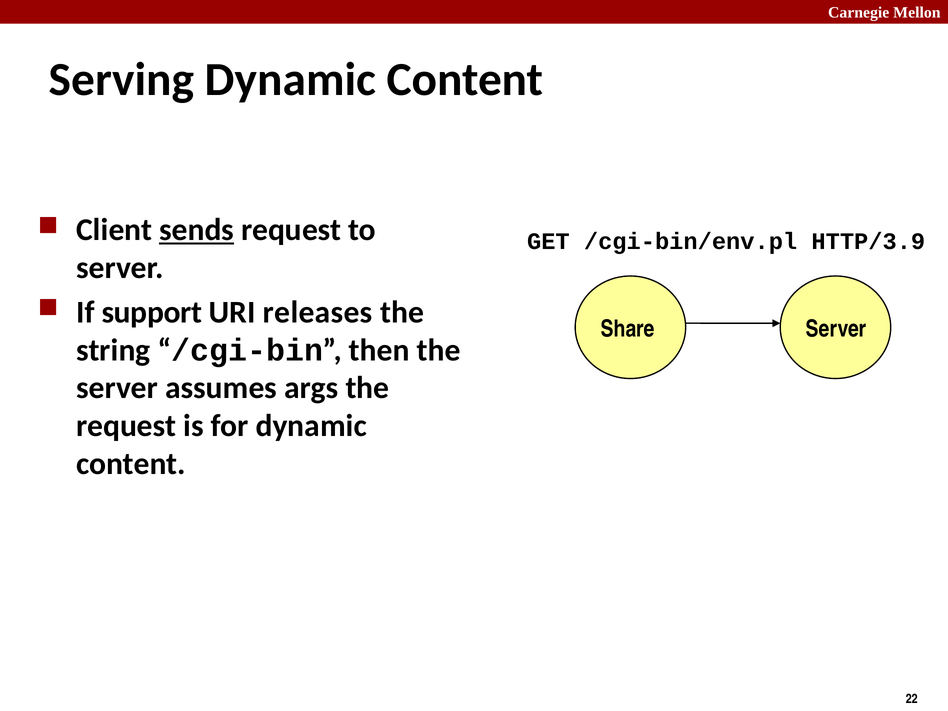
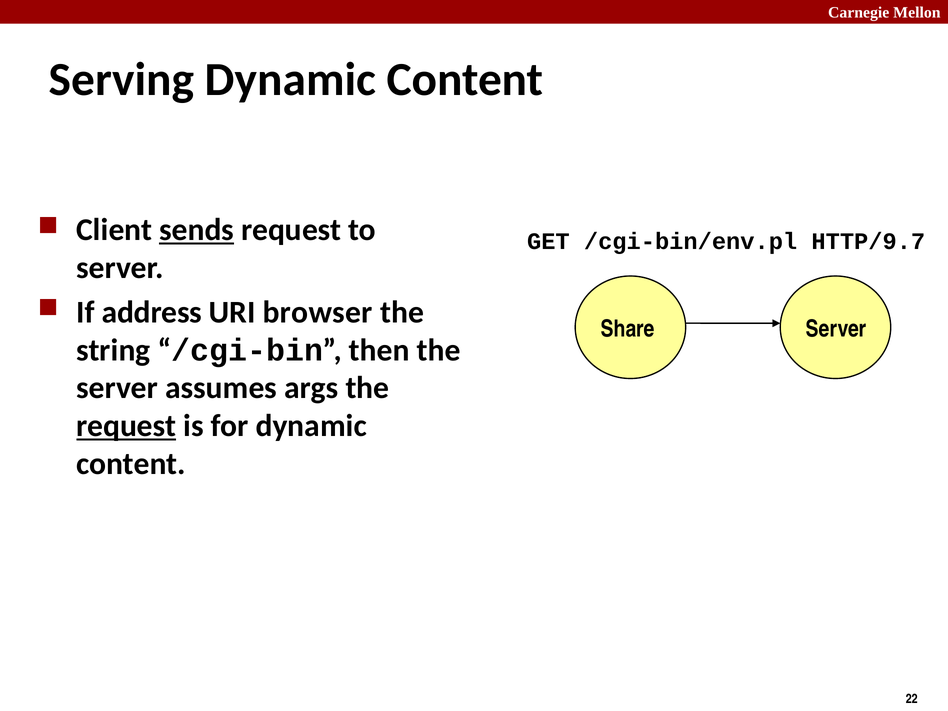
HTTP/3.9: HTTP/3.9 -> HTTP/9.7
support: support -> address
releases: releases -> browser
request at (126, 426) underline: none -> present
